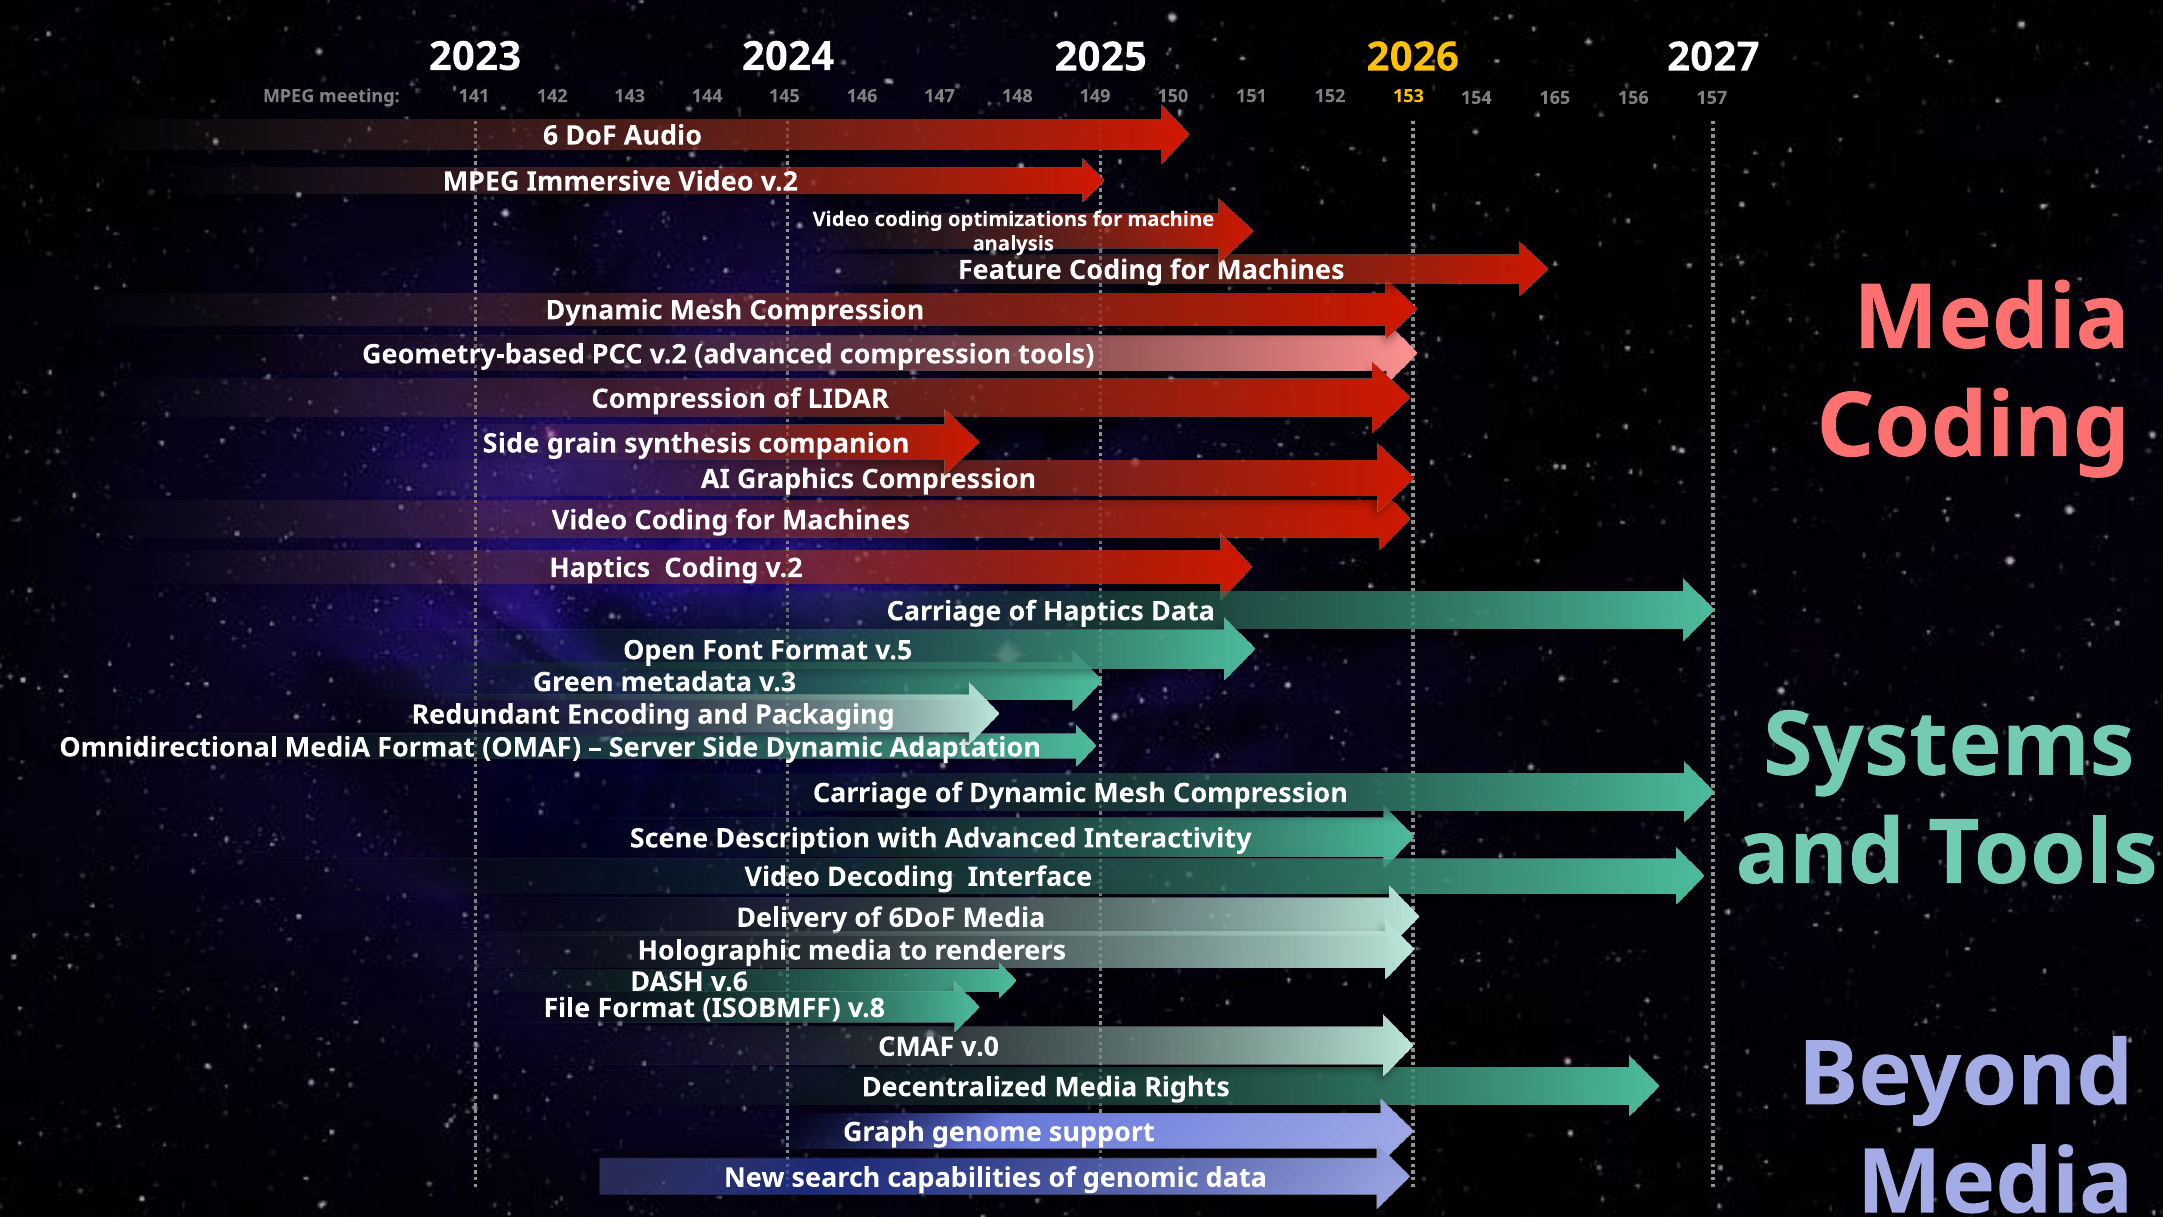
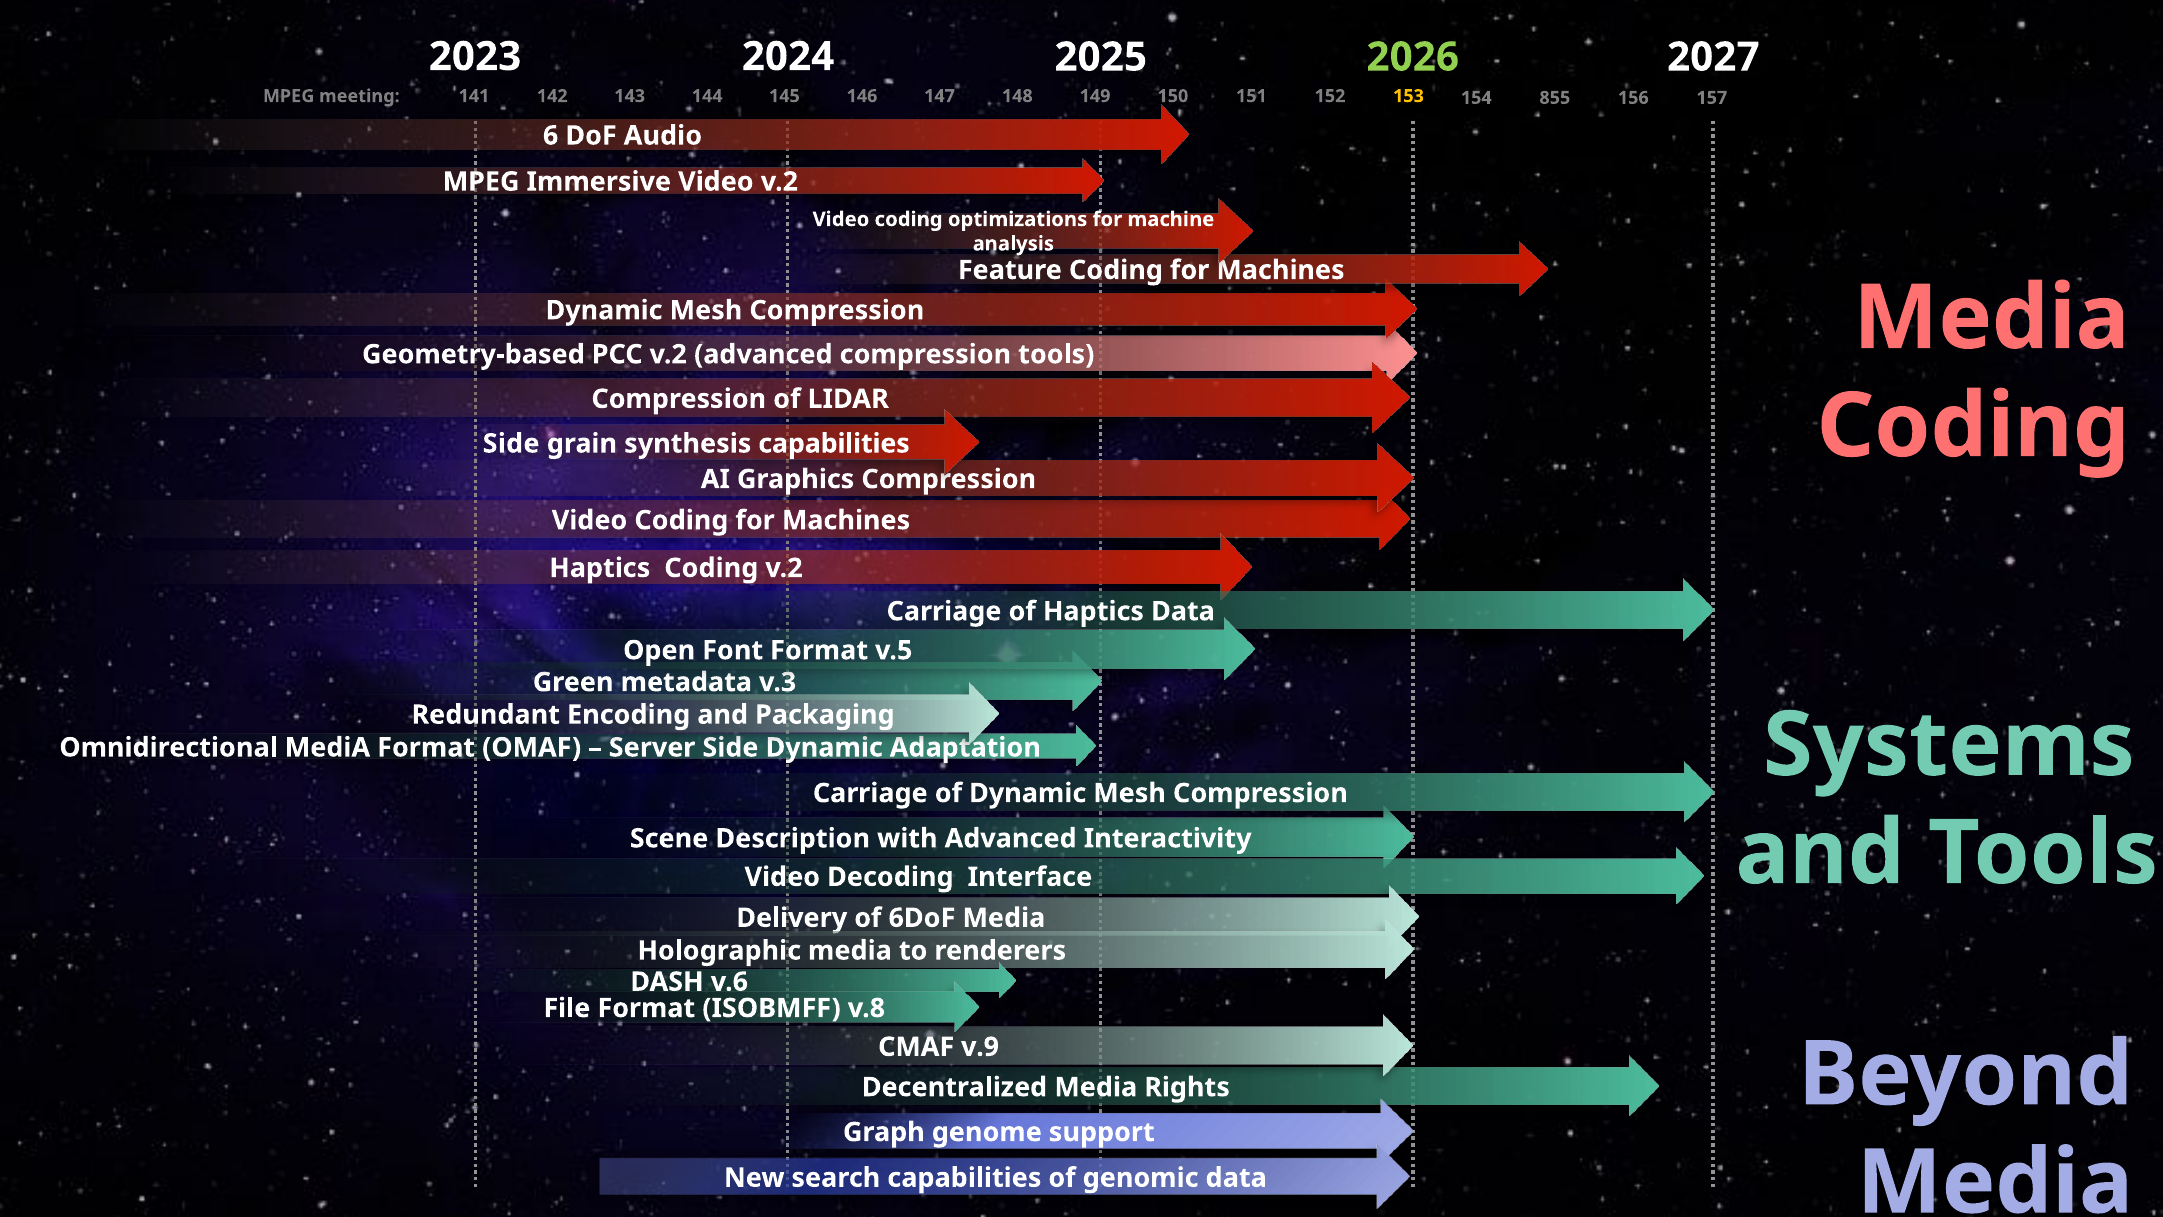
2026 colour: yellow -> light green
165: 165 -> 855
synthesis companion: companion -> capabilities
v.0: v.0 -> v.9
